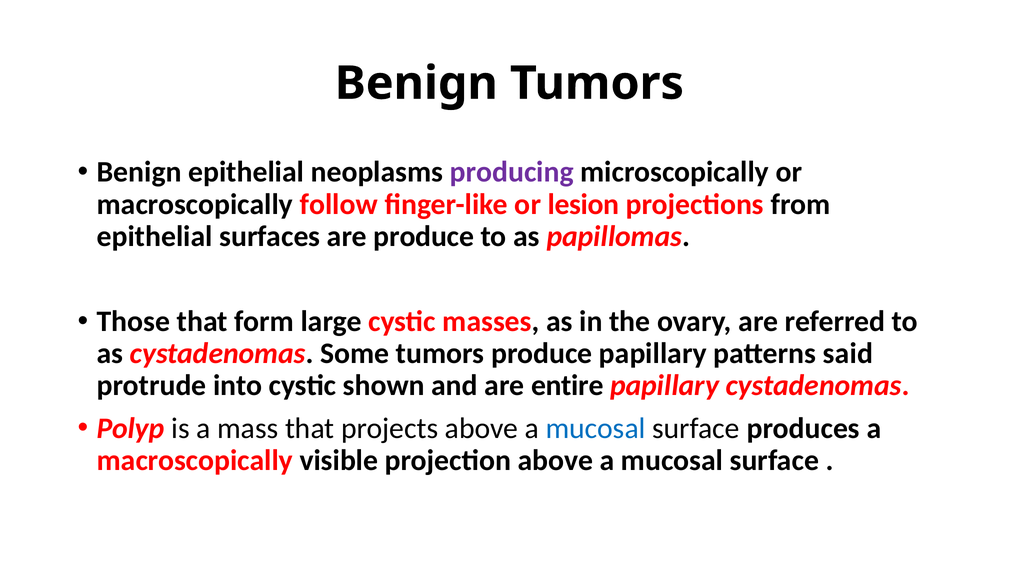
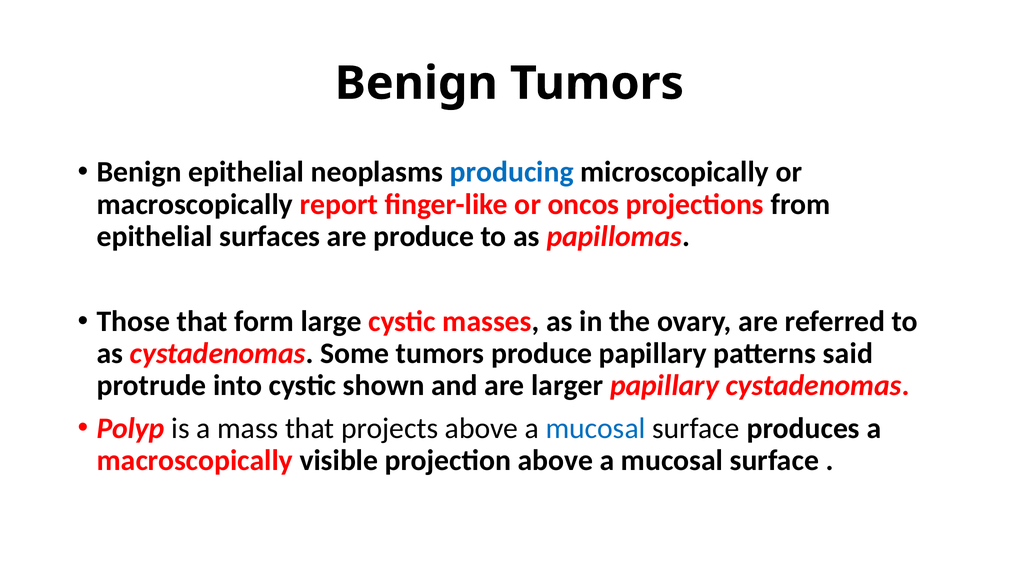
producing colour: purple -> blue
follow: follow -> report
lesion: lesion -> oncos
entire: entire -> larger
